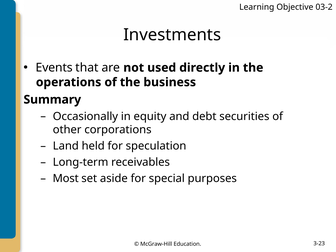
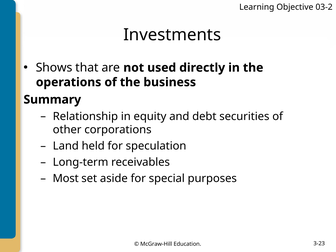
Events: Events -> Shows
Occasionally: Occasionally -> Relationship
